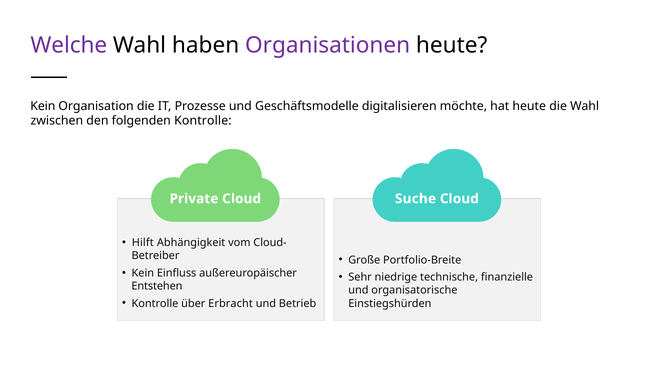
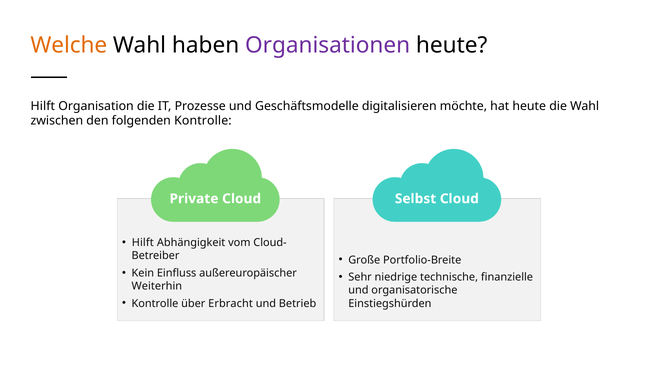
Welche colour: purple -> orange
Kein at (43, 106): Kein -> Hilft
Suche: Suche -> Selbst
Entstehen: Entstehen -> Weiterhin
